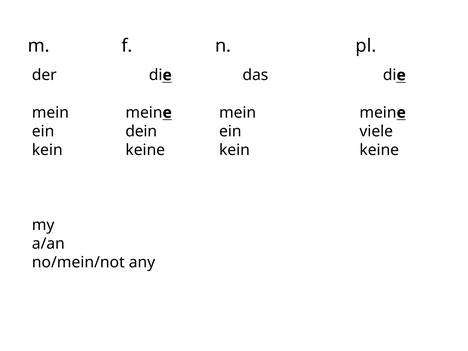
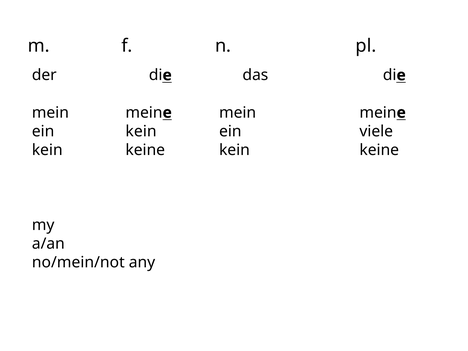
ein dein: dein -> kein
